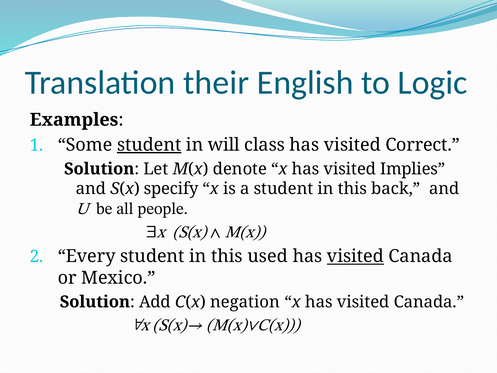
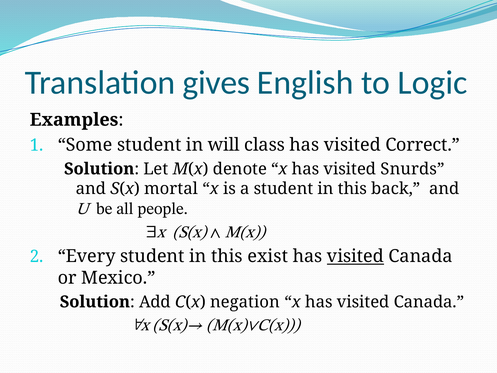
their: their -> gives
student at (149, 145) underline: present -> none
Implies: Implies -> Snurds
specify: specify -> mortal
used: used -> exist
